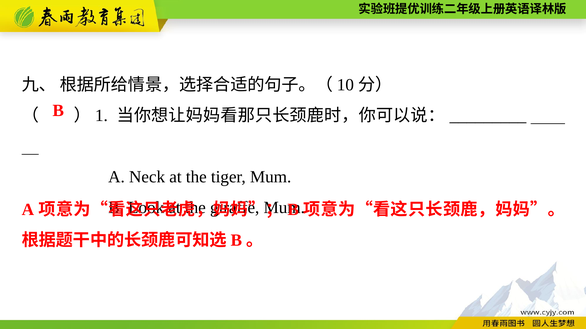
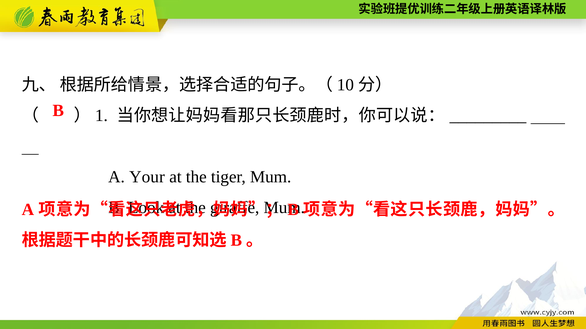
Neck: Neck -> Your
